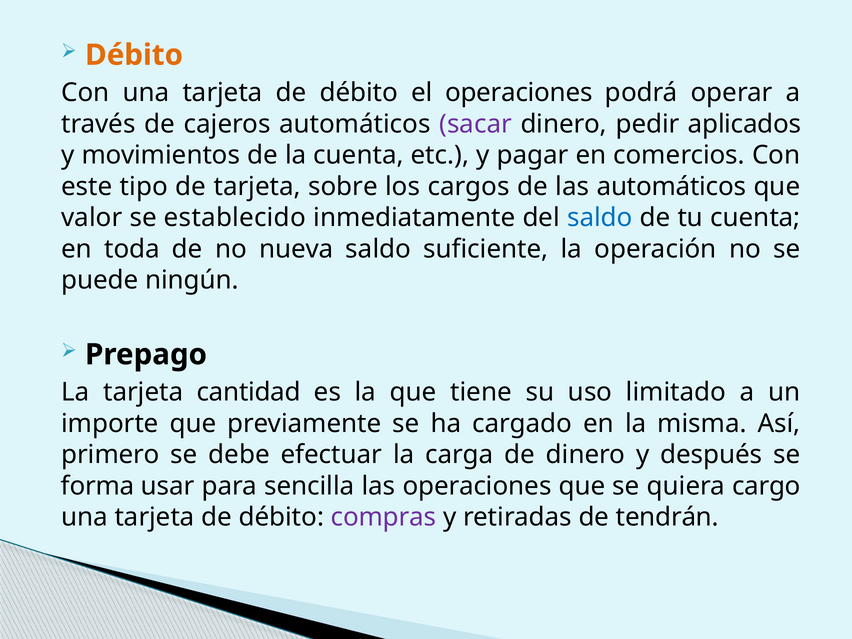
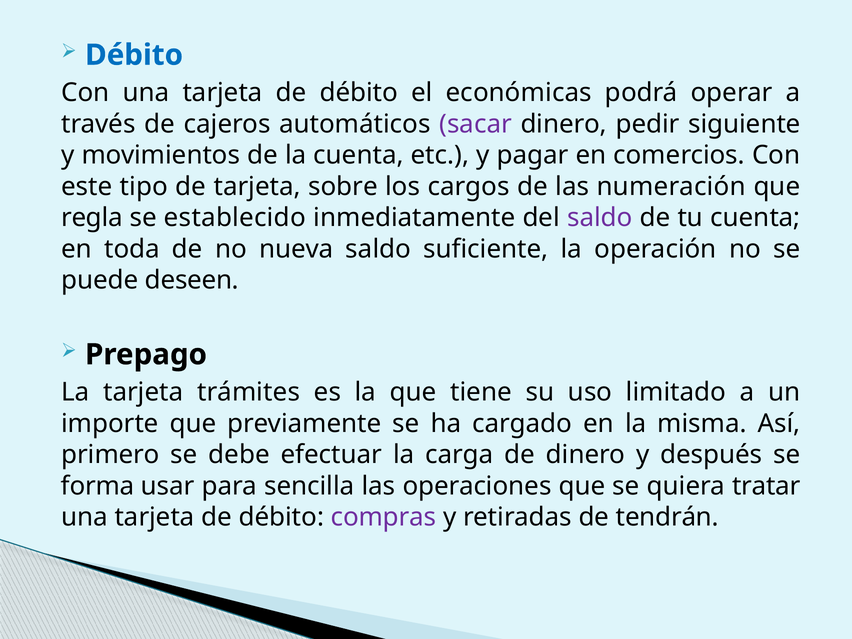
Débito at (134, 55) colour: orange -> blue
el operaciones: operaciones -> económicas
aplicados: aplicados -> siguiente
las automáticos: automáticos -> numeración
valor: valor -> regla
saldo at (600, 218) colour: blue -> purple
ningún: ningún -> deseen
cantidad: cantidad -> trámites
cargo: cargo -> tratar
